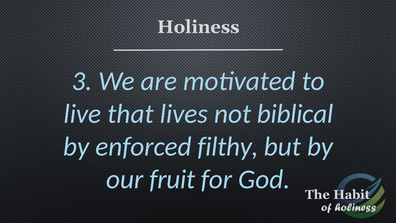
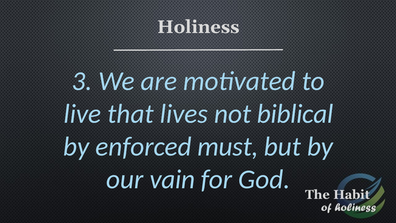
filthy: filthy -> must
fruit: fruit -> vain
